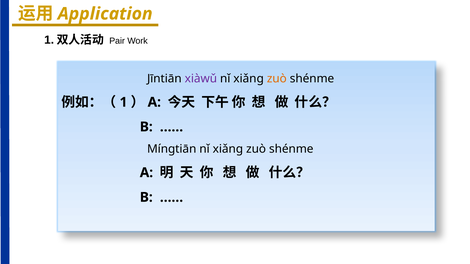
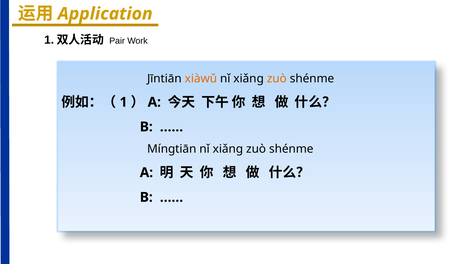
xiàwǔ colour: purple -> orange
